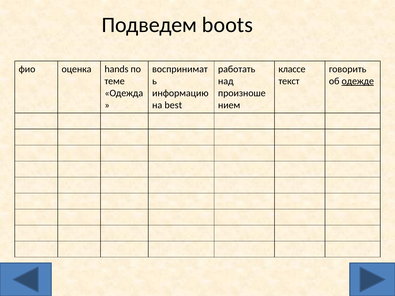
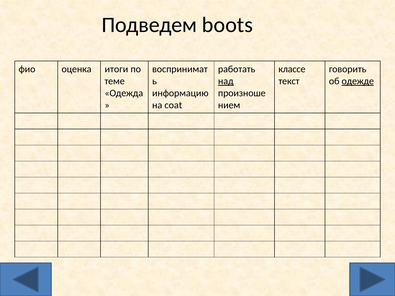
hands: hands -> итоги
над underline: none -> present
best: best -> coat
